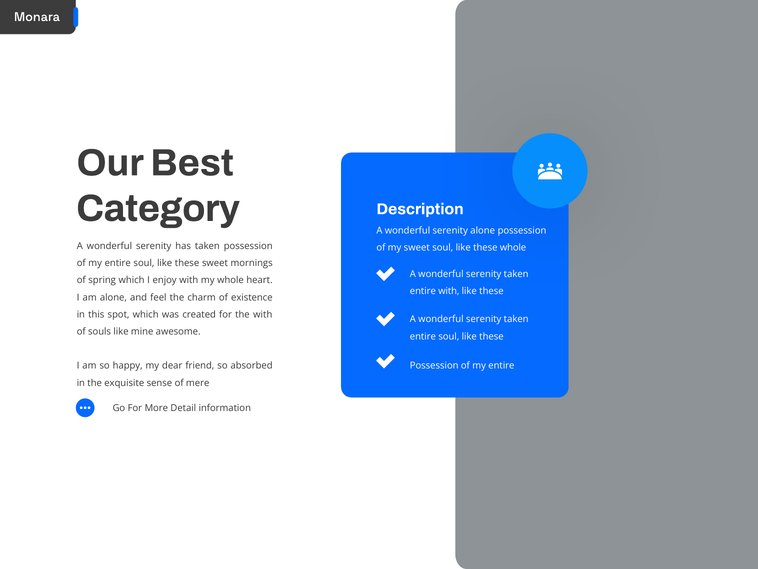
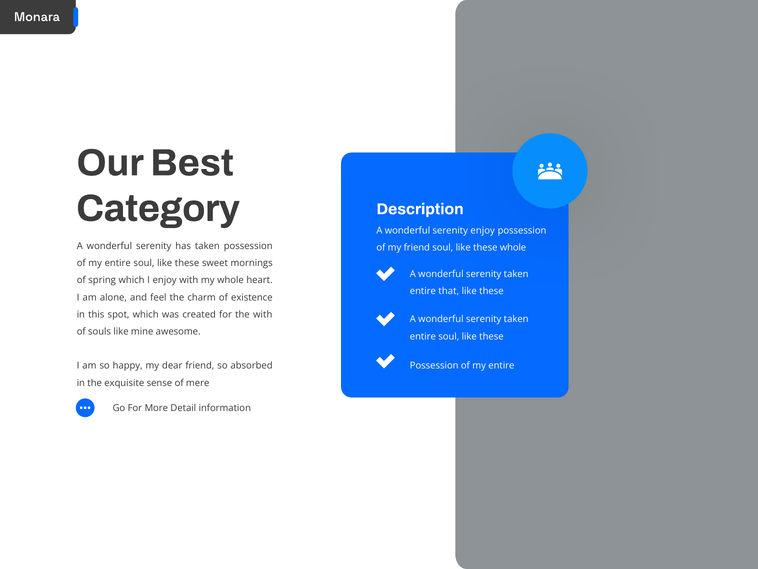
serenity alone: alone -> enjoy
my sweet: sweet -> friend
entire with: with -> that
